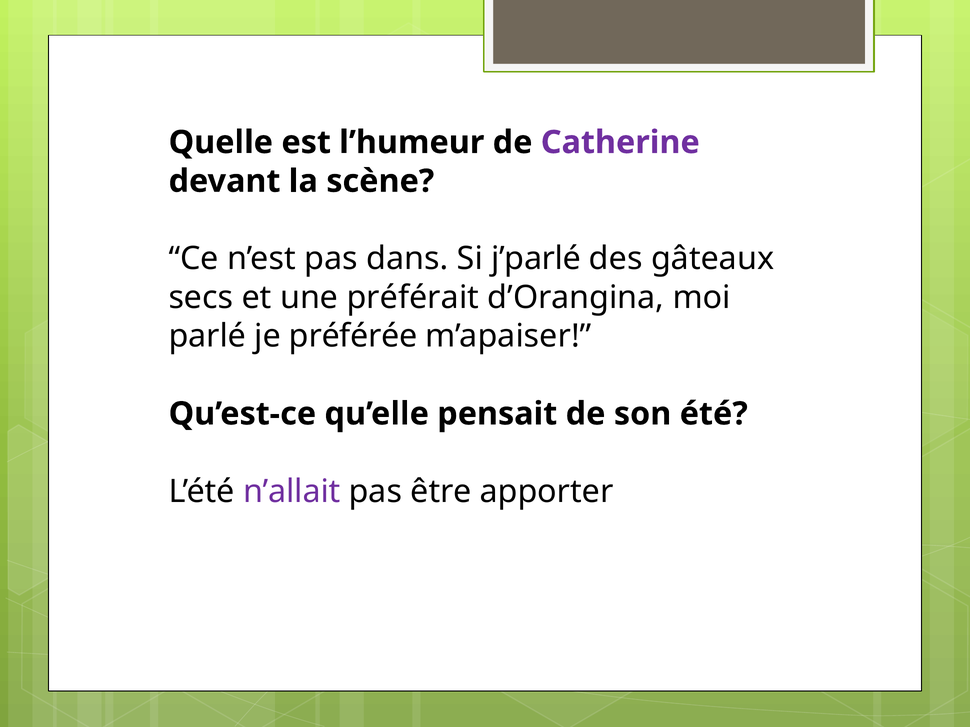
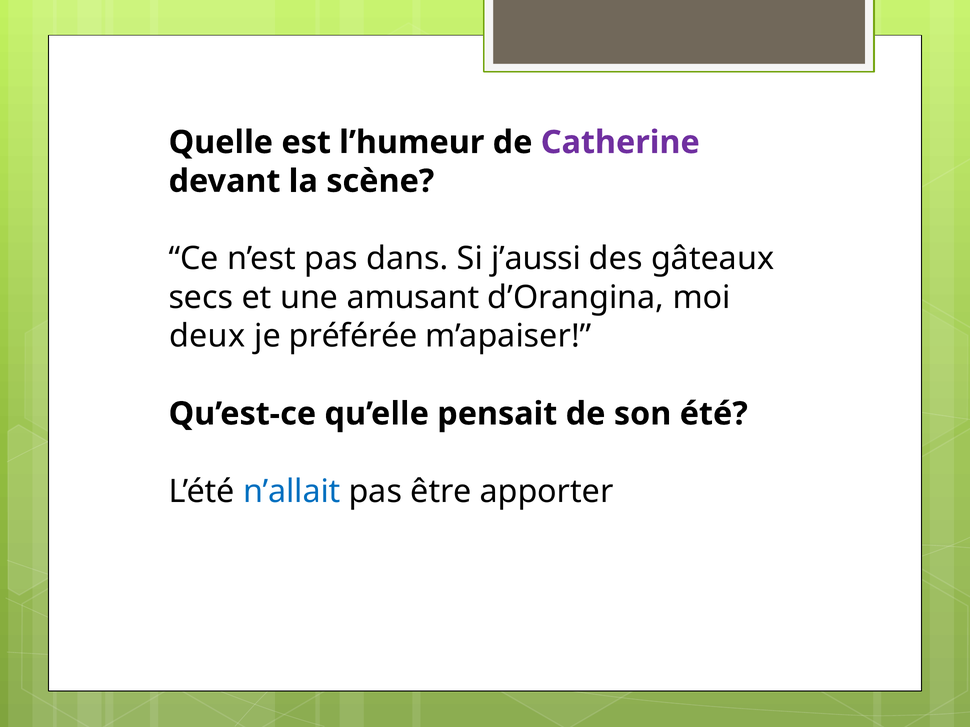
j’parlé: j’parlé -> j’aussi
préférait: préférait -> amusant
parlé: parlé -> deux
n’allait colour: purple -> blue
